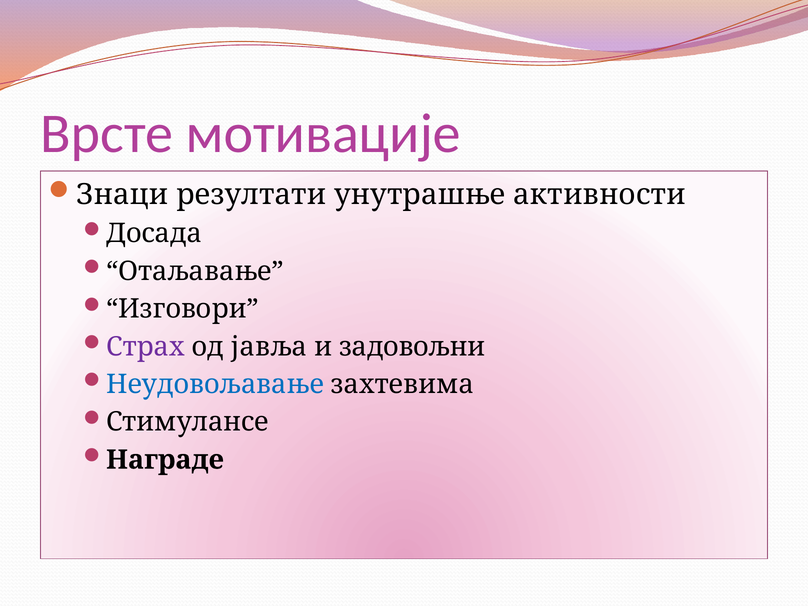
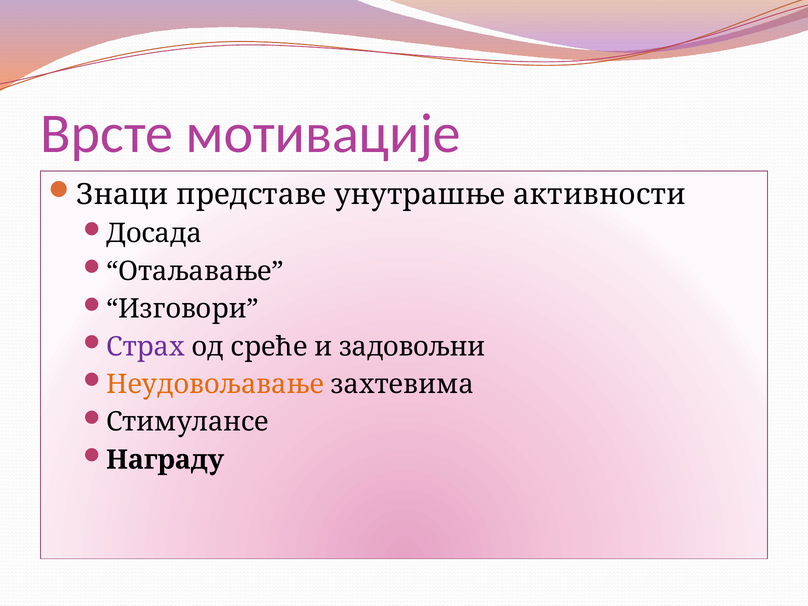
резултати: резултати -> представе
јавља: јавља -> среће
Неудовољавање colour: blue -> orange
Награде: Награде -> Награду
